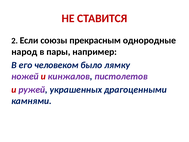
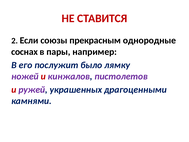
народ: народ -> соснах
человеком: человеком -> послужит
